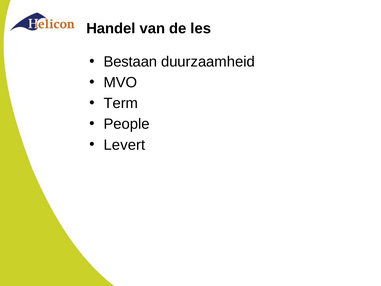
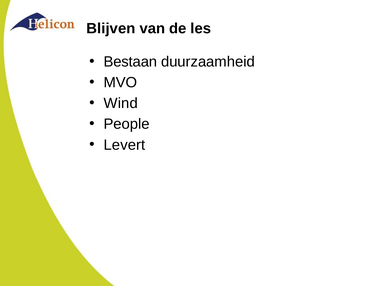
Handel: Handel -> Blijven
Term: Term -> Wind
